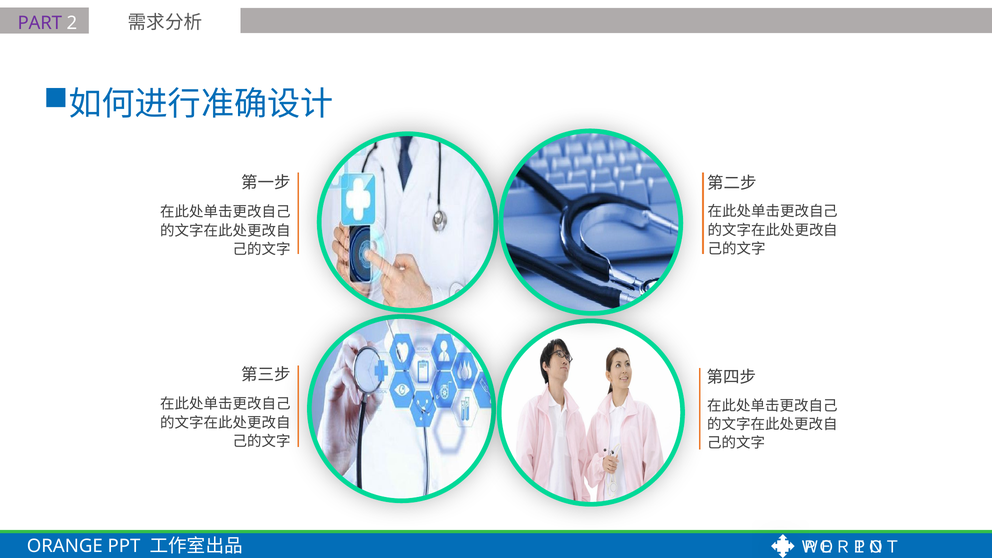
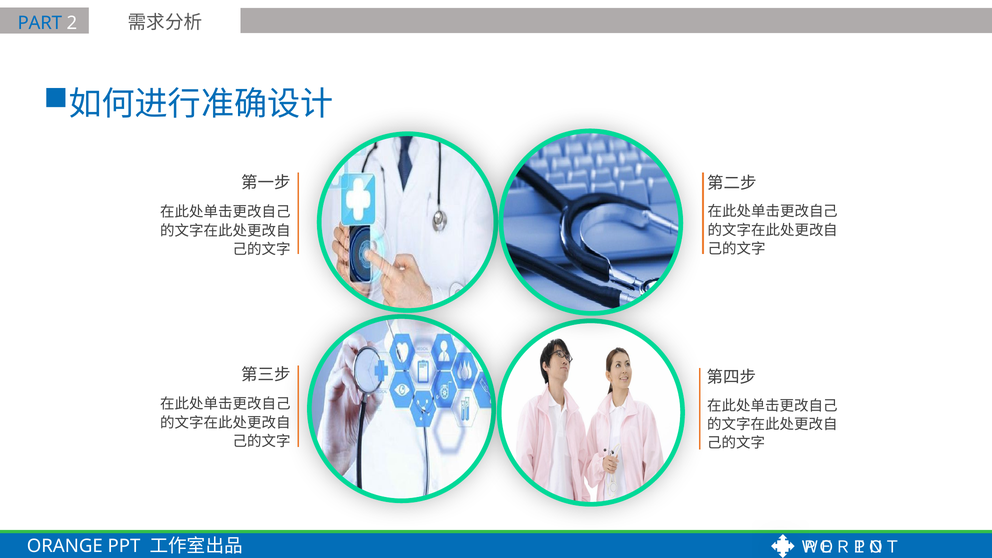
PART colour: purple -> blue
